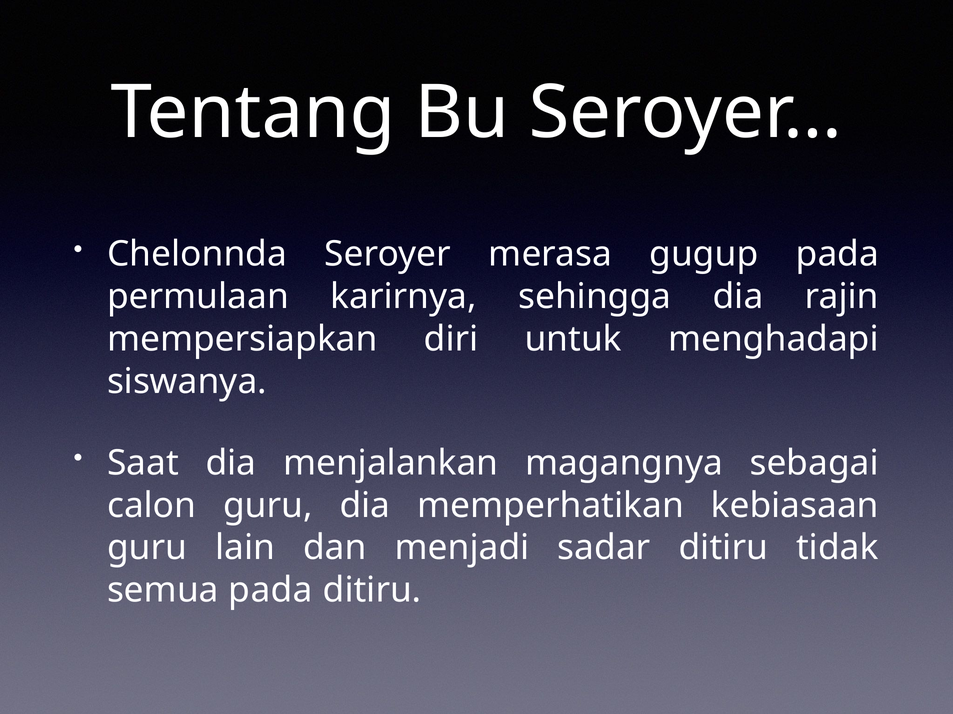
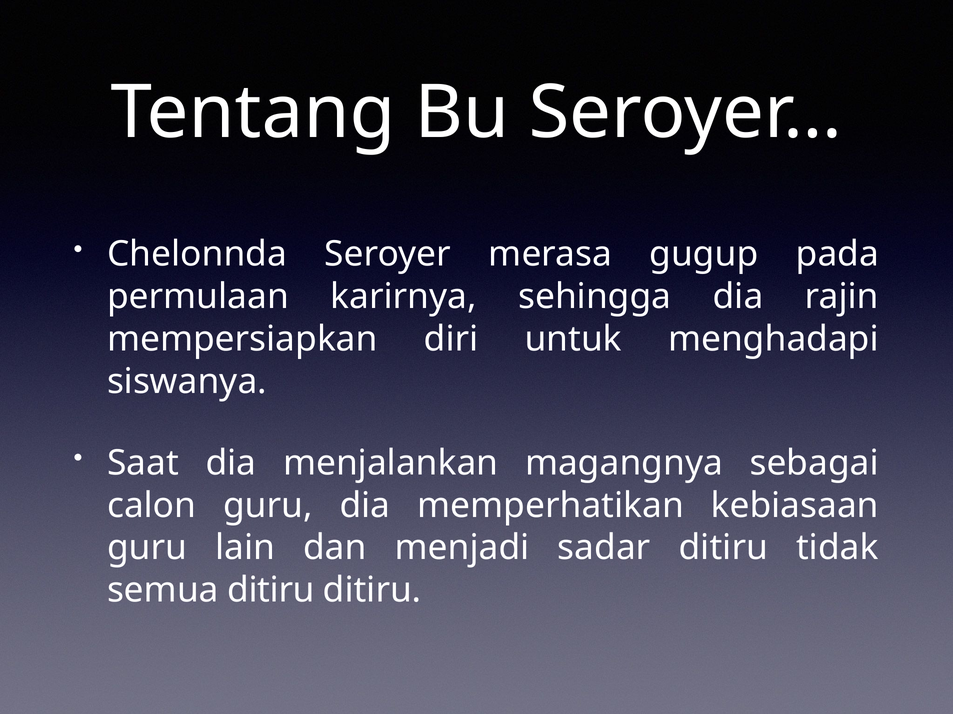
semua pada: pada -> ditiru
